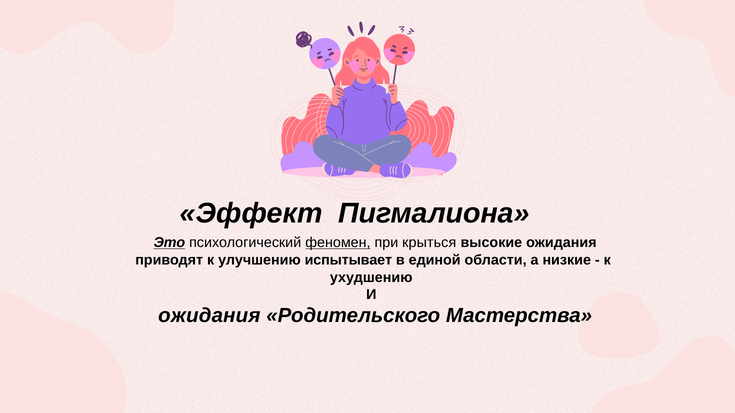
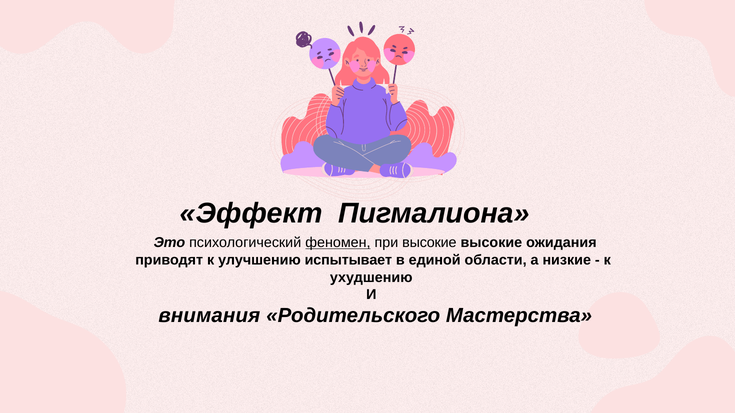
Это underline: present -> none
при крыться: крыться -> высокие
ожидания at (209, 316): ожидания -> внимания
